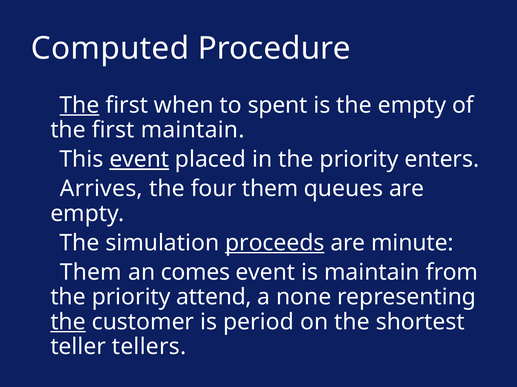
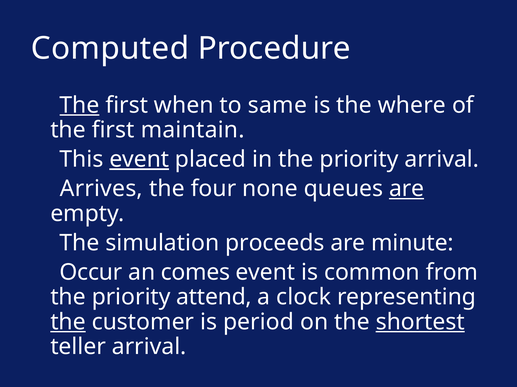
spent: spent -> same
the empty: empty -> where
priority enters: enters -> arrival
four them: them -> none
are at (407, 189) underline: none -> present
proceeds underline: present -> none
Them at (91, 273): Them -> Occur
is maintain: maintain -> common
none: none -> clock
shortest underline: none -> present
teller tellers: tellers -> arrival
